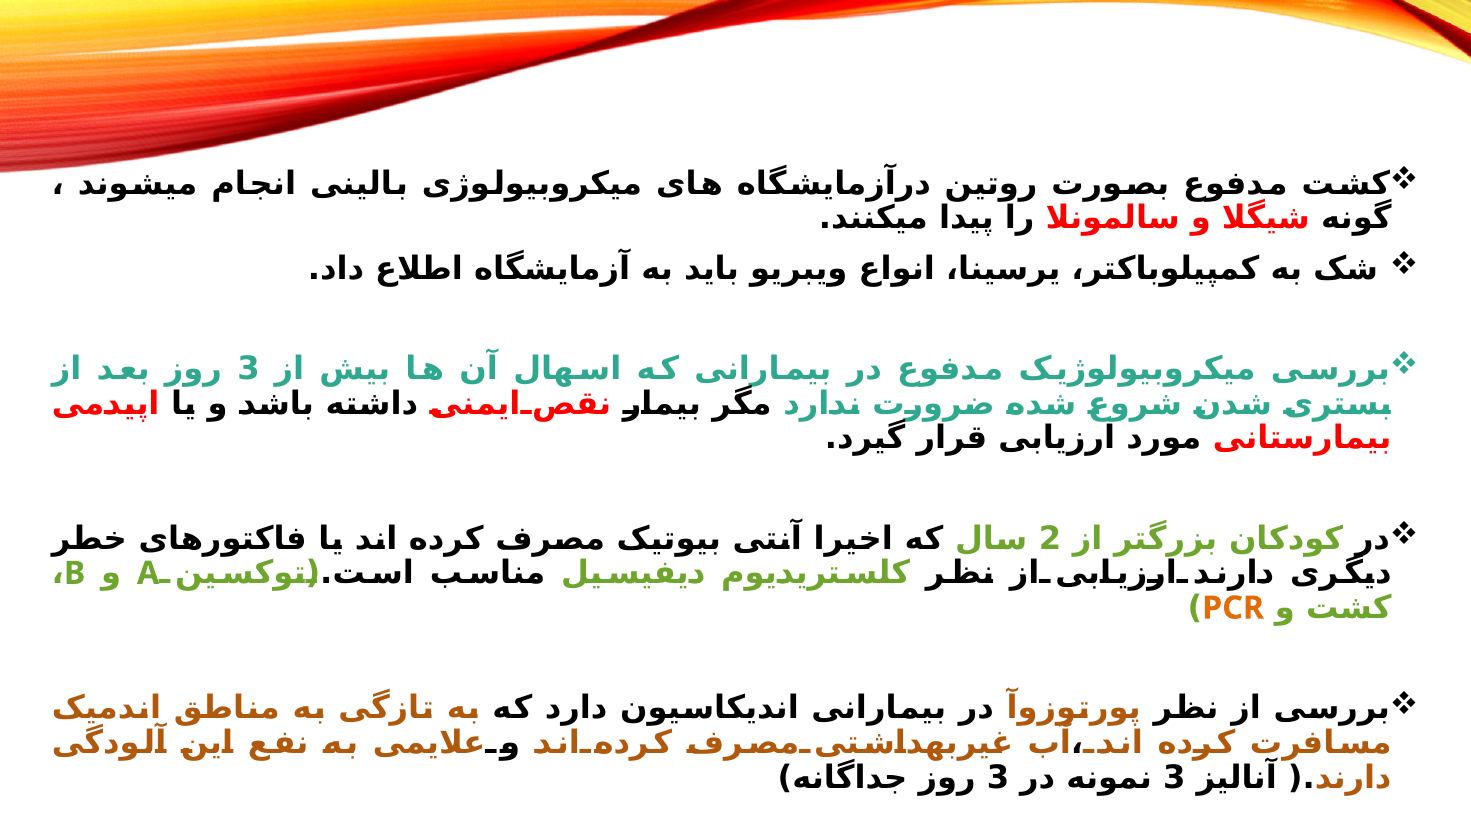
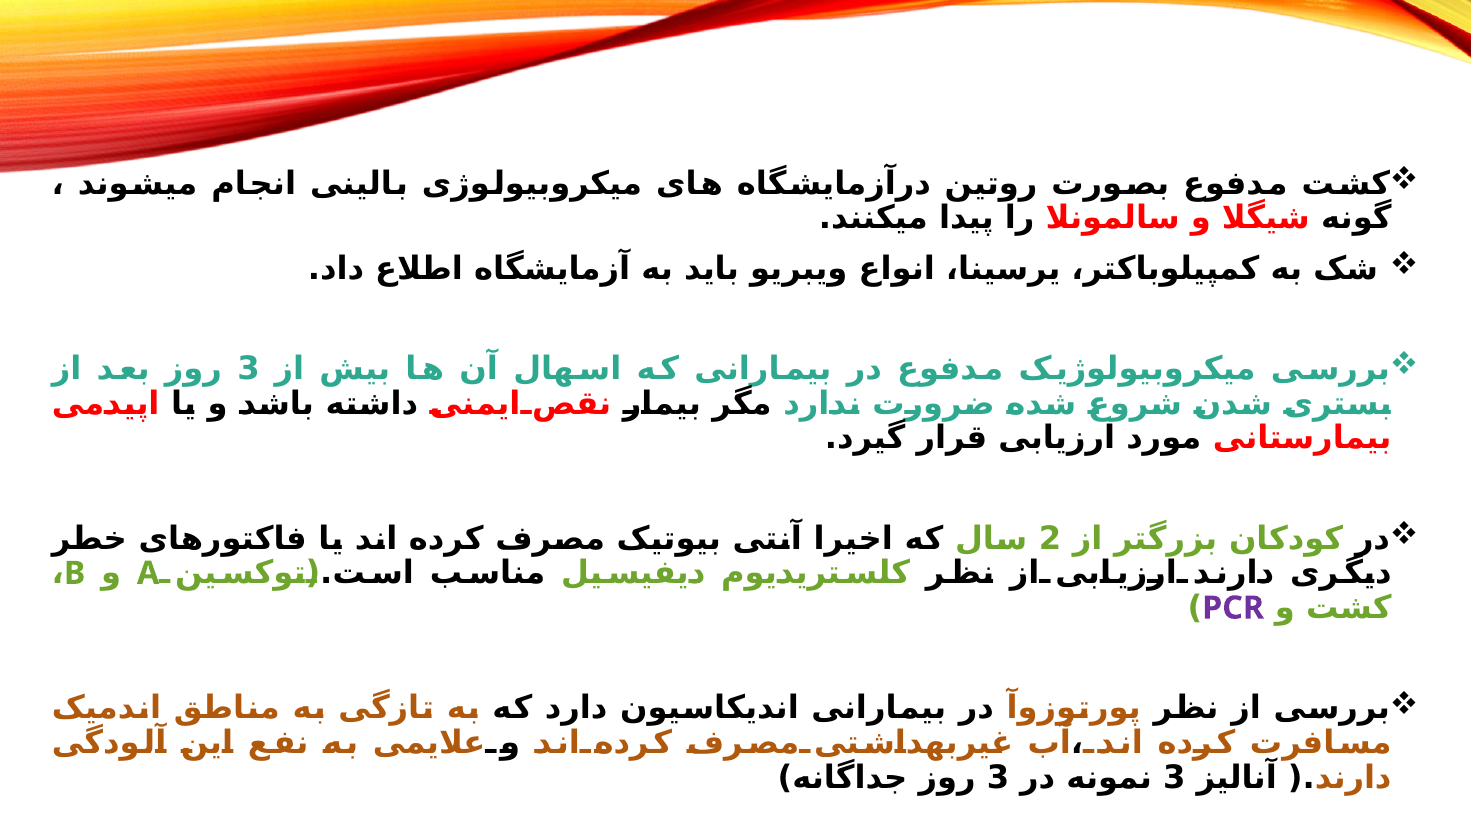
PCR colour: orange -> purple
